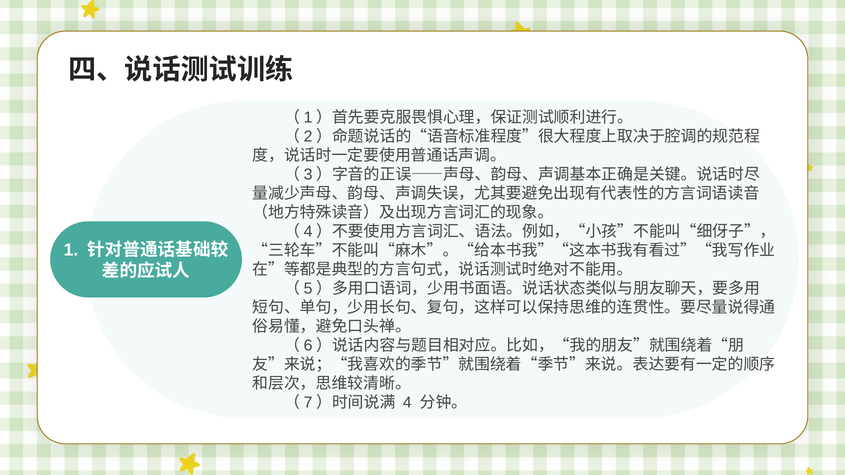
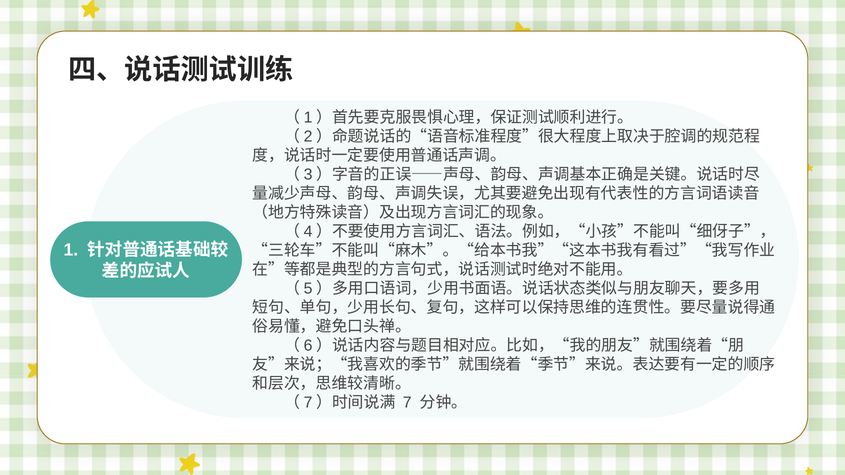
4: 4 -> 7
